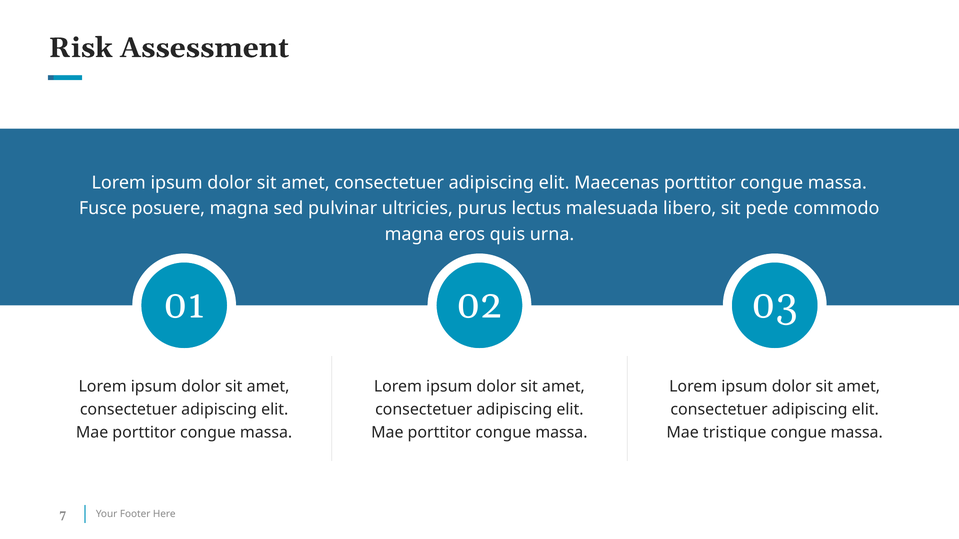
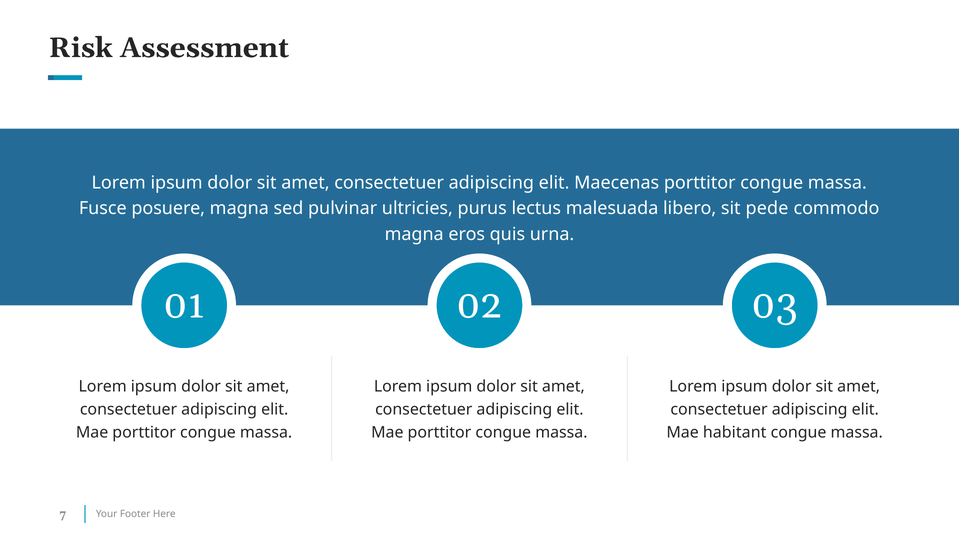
tristique: tristique -> habitant
